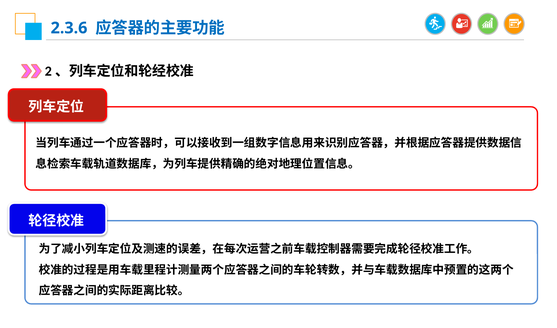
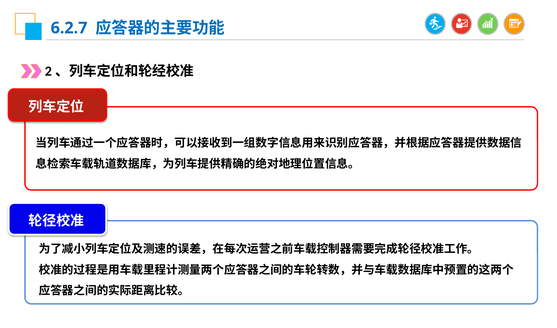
2.3.6: 2.3.6 -> 6.2.7
